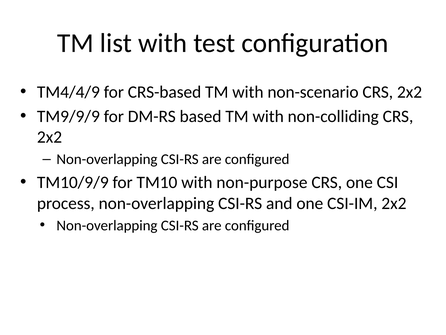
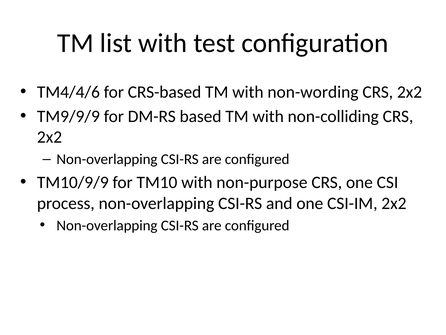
TM4/4/9: TM4/4/9 -> TM4/4/6
non-scenario: non-scenario -> non-wording
